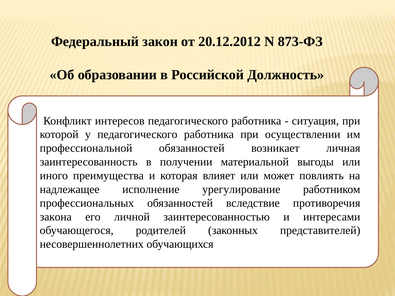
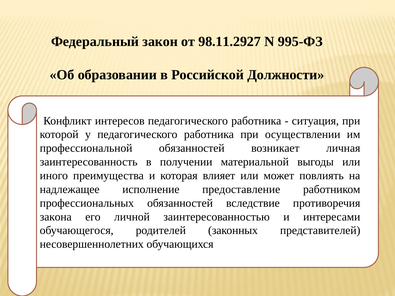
20.12.2012: 20.12.2012 -> 98.11.2927
873-ФЗ: 873-ФЗ -> 995-ФЗ
Должность: Должность -> Должности
урегулирование: урегулирование -> предоставление
